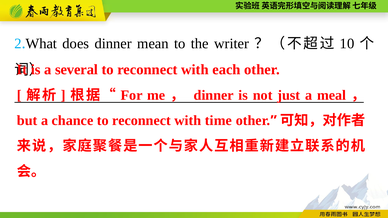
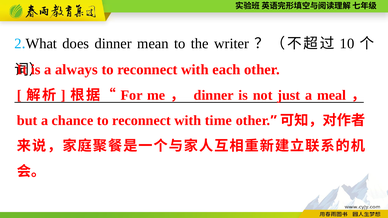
several: several -> always
